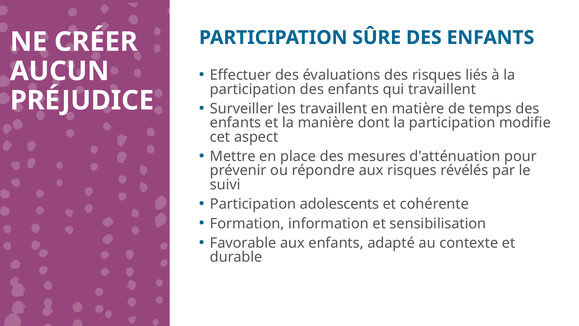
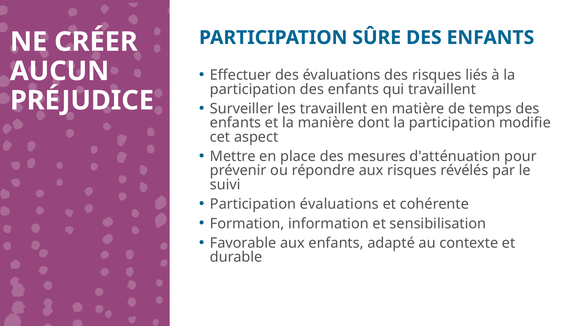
Participation adolescents: adolescents -> évaluations
